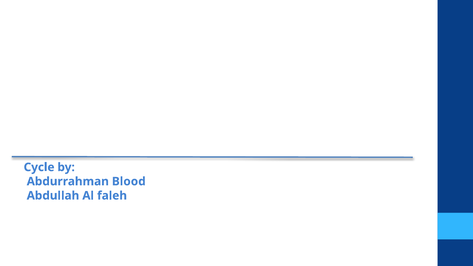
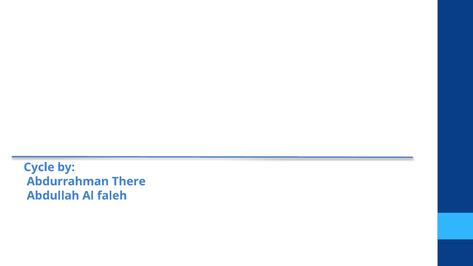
Blood: Blood -> There
